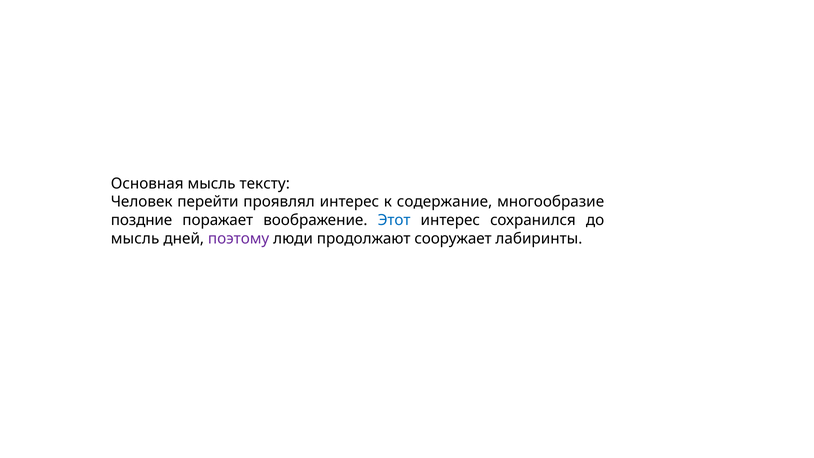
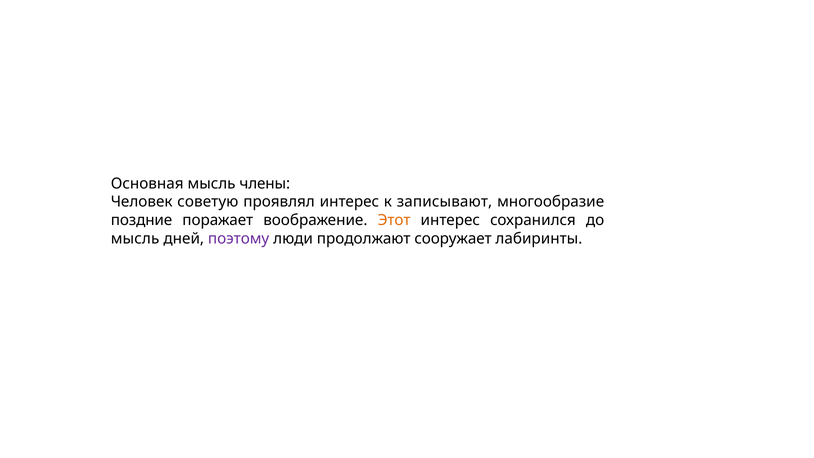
тексту: тексту -> члены
перейти: перейти -> советую
содержание: содержание -> записывают
Этот colour: blue -> orange
